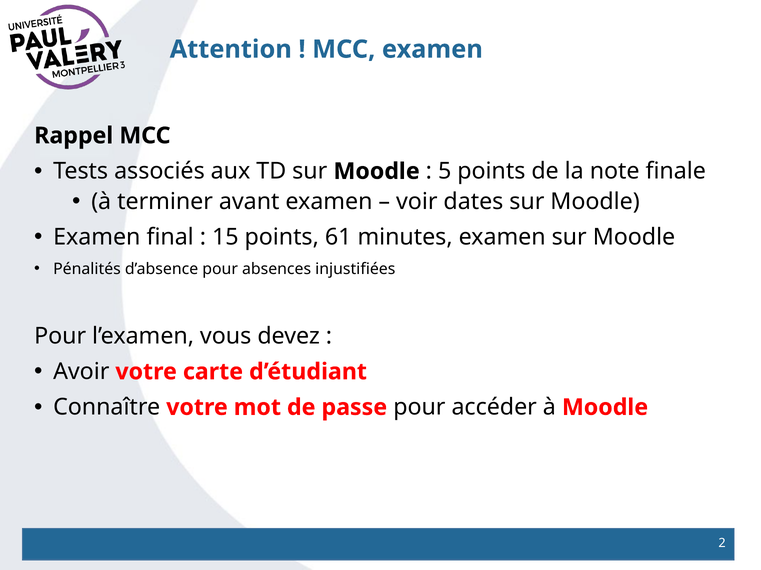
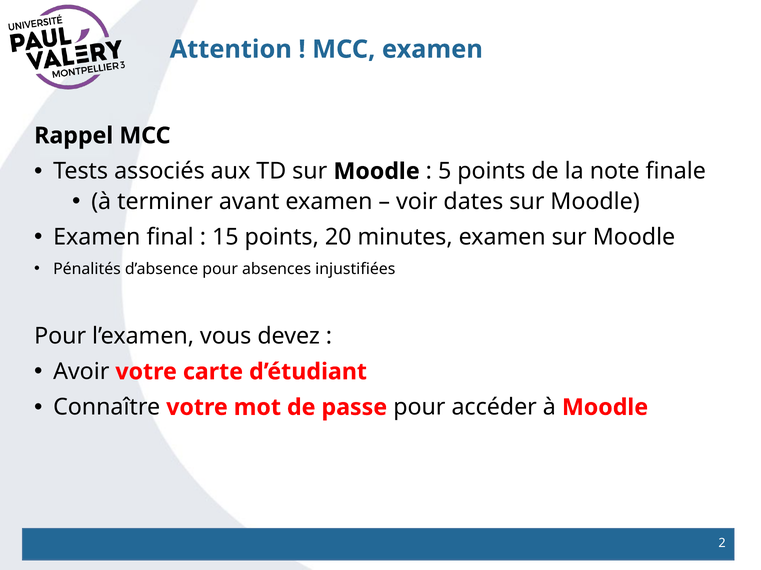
61: 61 -> 20
